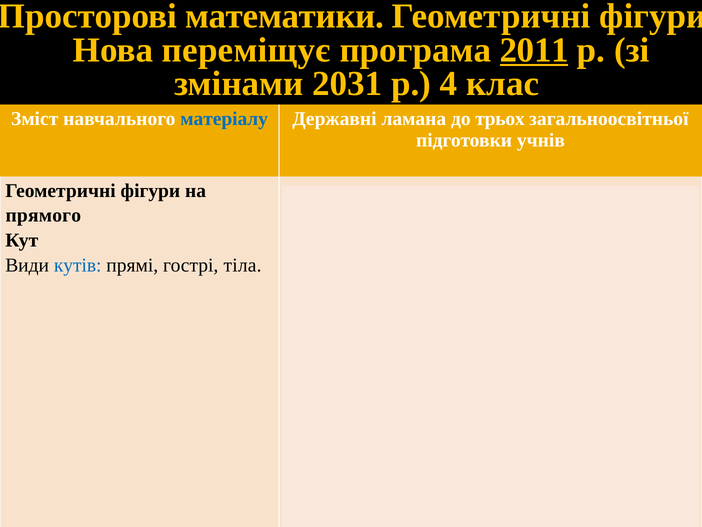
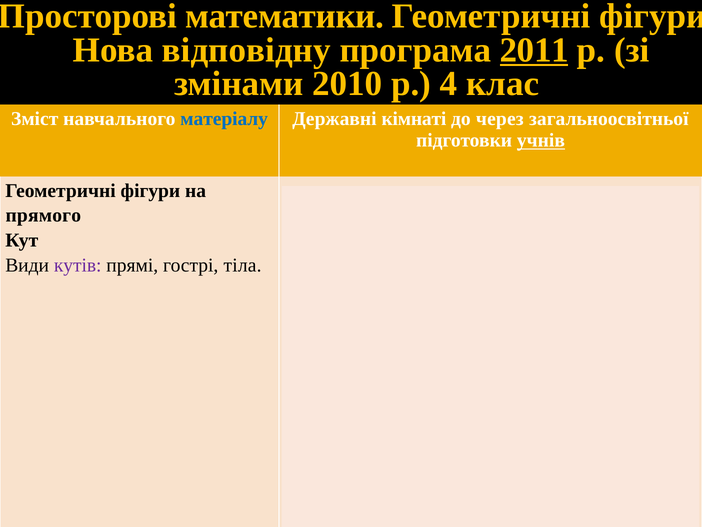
переміщує: переміщує -> відповідну
2031: 2031 -> 2010
ламана: ламана -> кімнаті
трьох: трьох -> через
учнів underline: none -> present
кутів colour: blue -> purple
